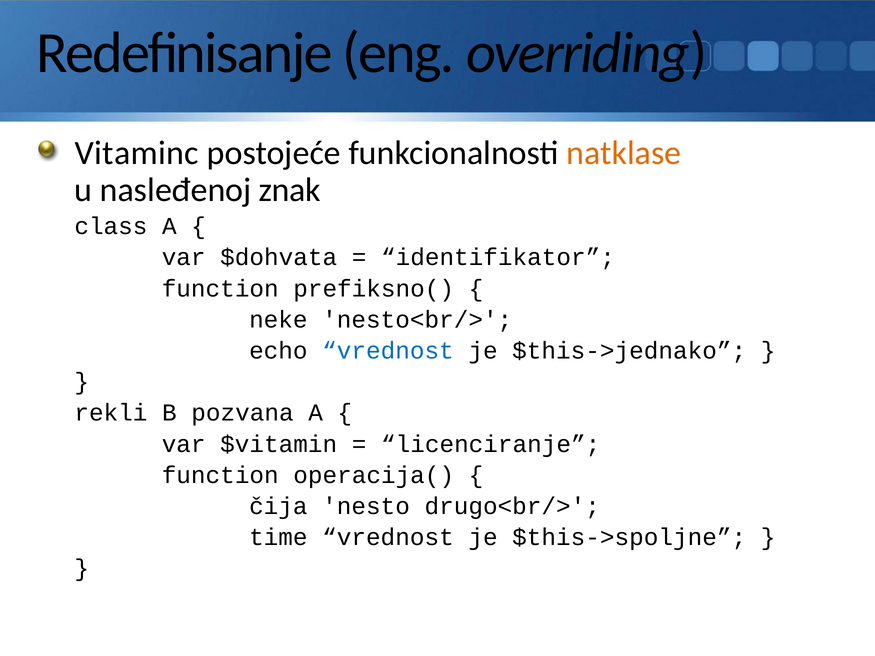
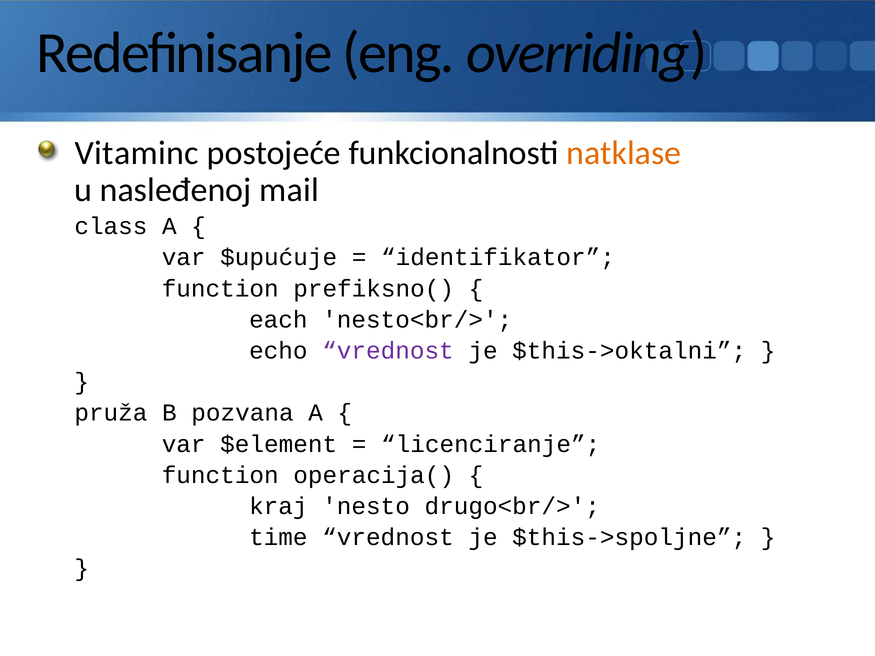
znak: znak -> mail
$dohvata: $dohvata -> $upućuje
neke: neke -> each
vrednost at (388, 351) colour: blue -> purple
$this->jednako: $this->jednako -> $this->oktalni
rekli: rekli -> pruža
$vitamin: $vitamin -> $element
čija: čija -> kraj
